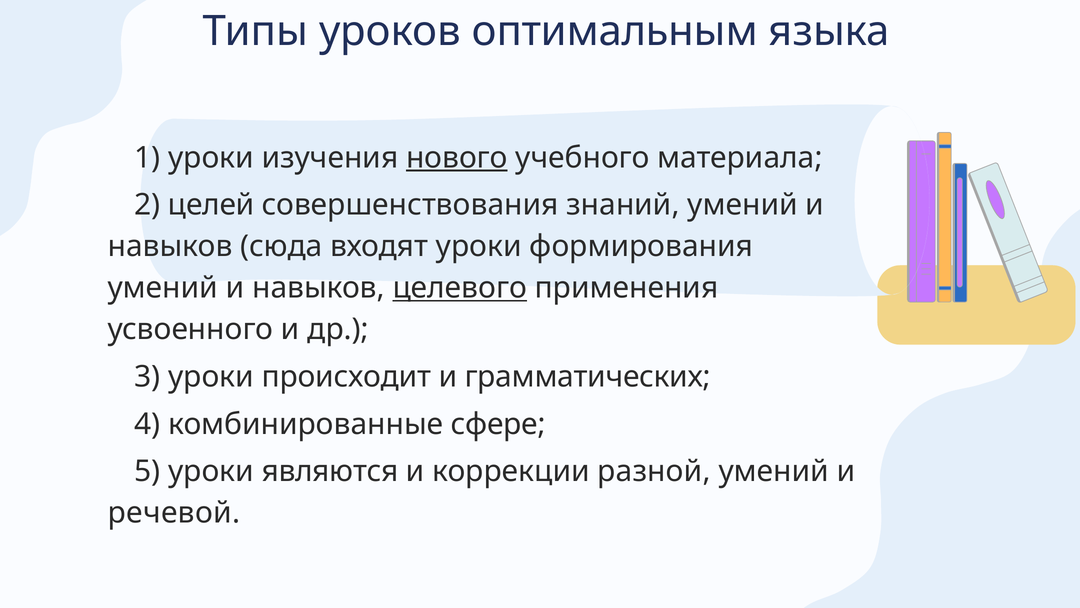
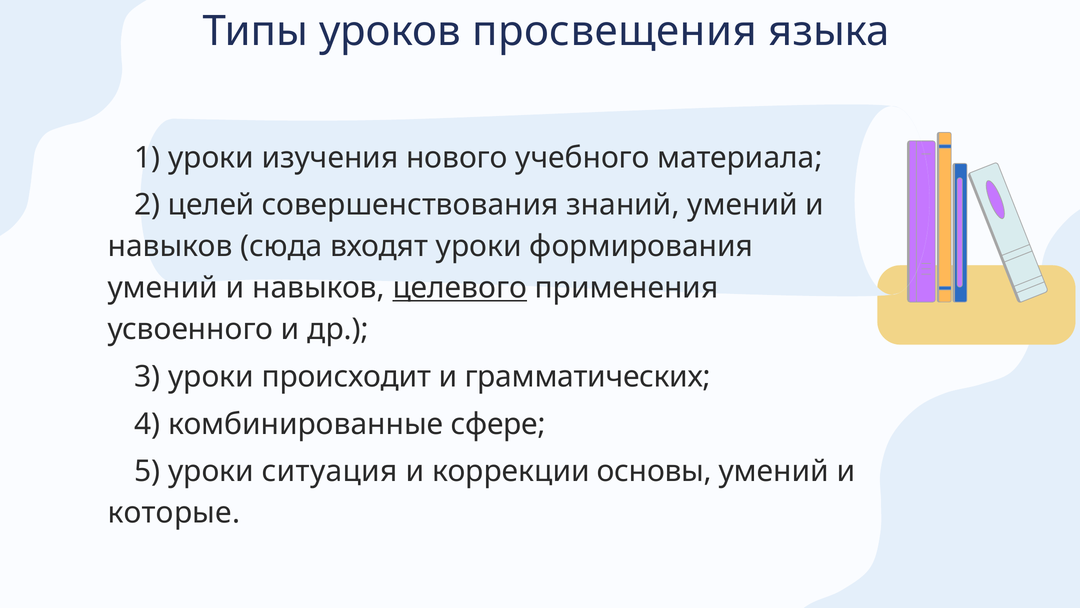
оптимальным: оптимальным -> просвещения
нового underline: present -> none
являются: являются -> ситуация
разной: разной -> основы
речевой: речевой -> которые
